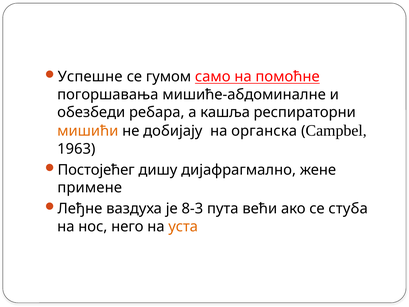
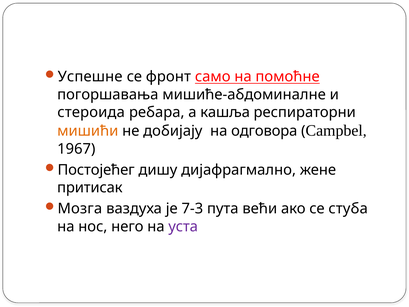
гумом: гумом -> фронт
обезбеди: обезбеди -> стероида
органска: органска -> одговора
1963: 1963 -> 1967
примене: примене -> притисак
Леђне: Леђне -> Мозга
8-3: 8-3 -> 7-3
уста colour: orange -> purple
